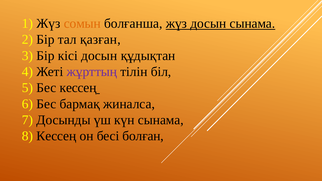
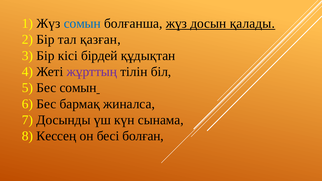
сомын at (82, 23) colour: orange -> blue
досын сынама: сынама -> қалады
кісі досын: досын -> бірдей
Бес кессең: кессең -> сомын
